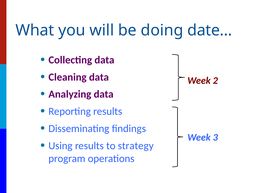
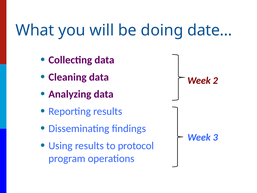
strategy: strategy -> protocol
